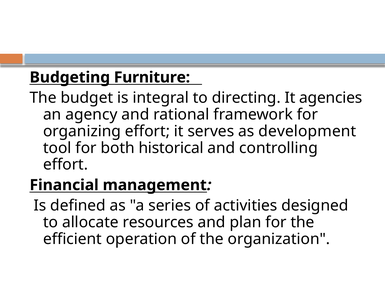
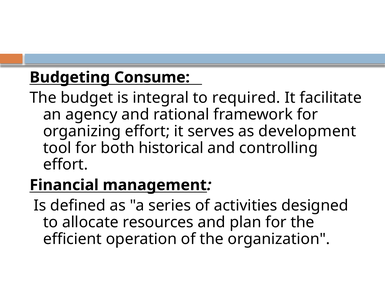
Furniture: Furniture -> Consume
directing: directing -> required
agencies: agencies -> facilitate
